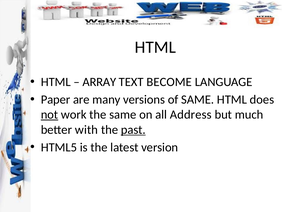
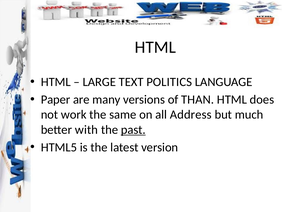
ARRAY: ARRAY -> LARGE
BECOME: BECOME -> POLITICS
of SAME: SAME -> THAN
not underline: present -> none
